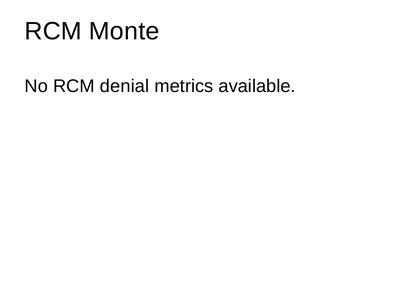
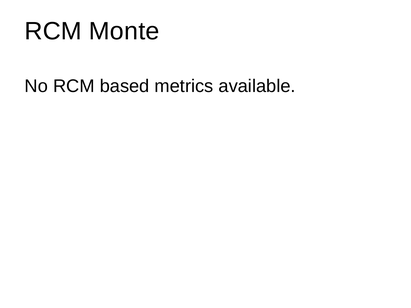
denial: denial -> based
